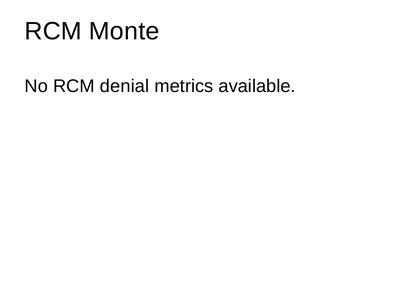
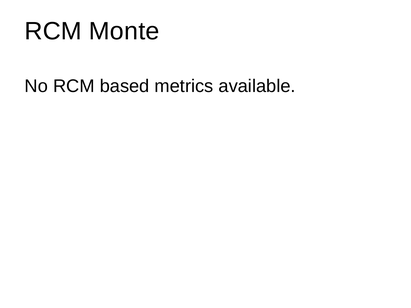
denial: denial -> based
